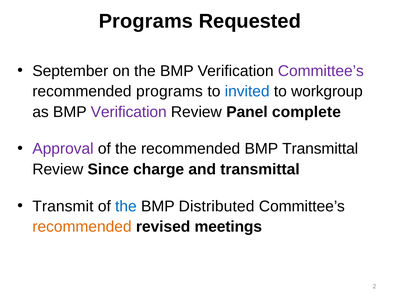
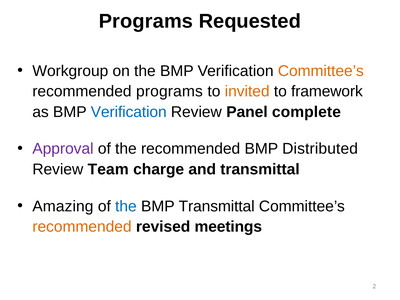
September: September -> Workgroup
Committee’s at (321, 71) colour: purple -> orange
invited colour: blue -> orange
workgroup: workgroup -> framework
Verification at (129, 112) colour: purple -> blue
BMP Transmittal: Transmittal -> Distributed
Since: Since -> Team
Transmit: Transmit -> Amazing
BMP Distributed: Distributed -> Transmittal
